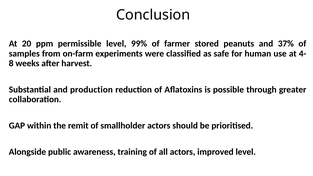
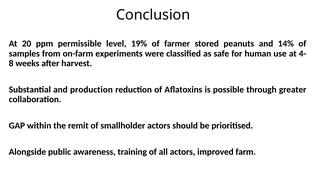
99%: 99% -> 19%
37%: 37% -> 14%
improved level: level -> farm
